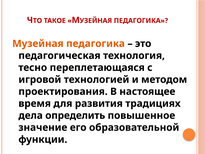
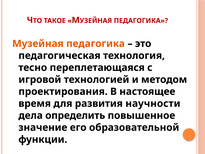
традициях: традициях -> научности
